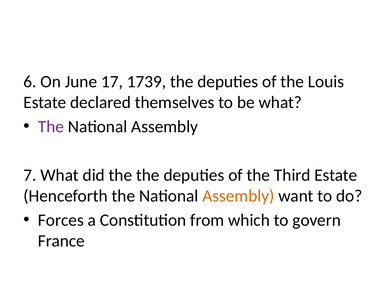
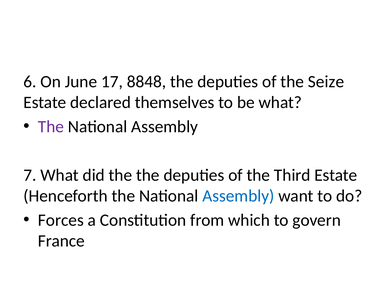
1739: 1739 -> 8848
Louis: Louis -> Seize
Assembly at (238, 196) colour: orange -> blue
